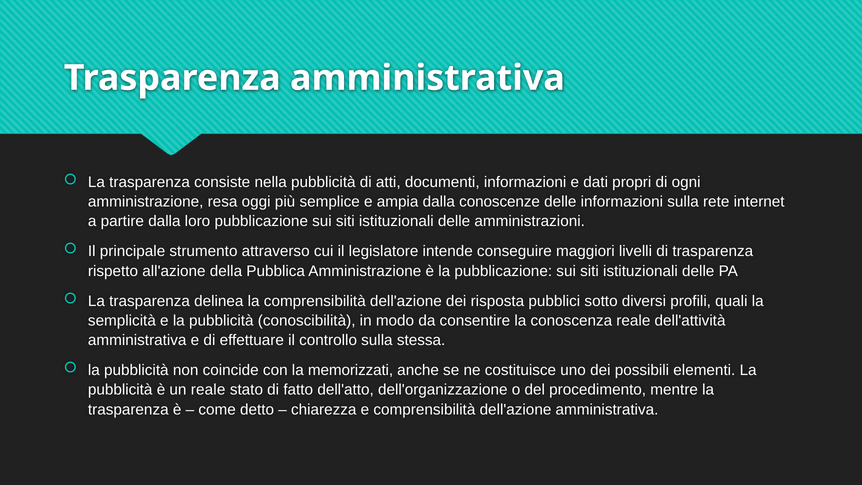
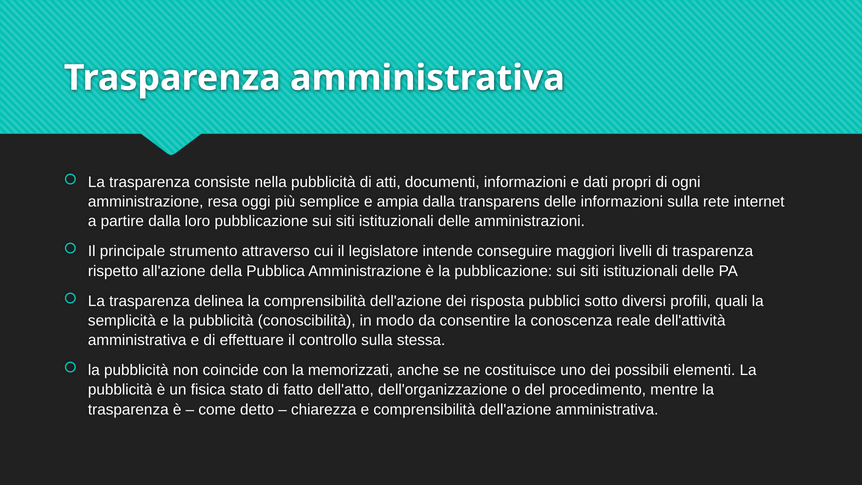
conoscenze: conoscenze -> transparens
un reale: reale -> fisica
